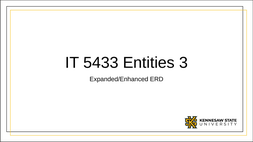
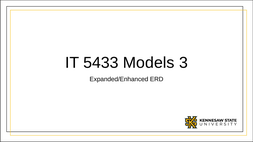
Entities: Entities -> Models
